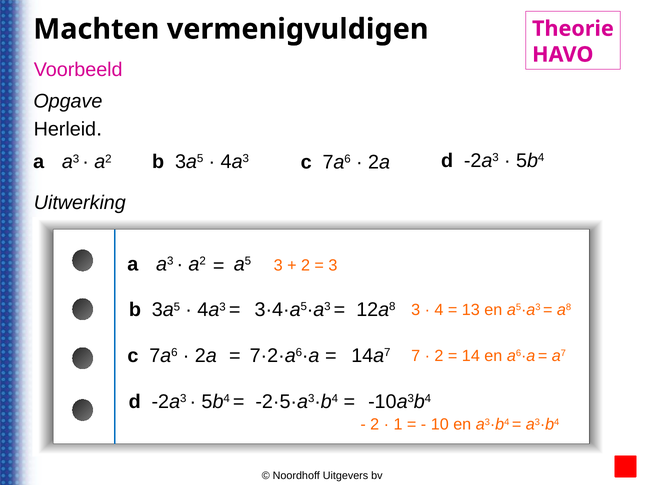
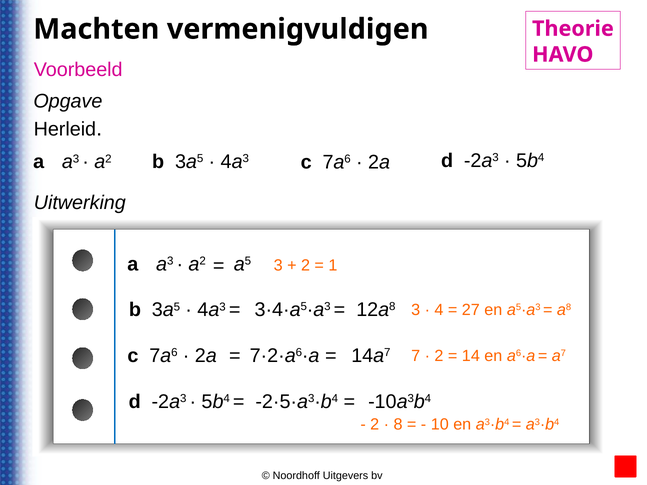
3 at (333, 266): 3 -> 1
13: 13 -> 27
1: 1 -> 8
